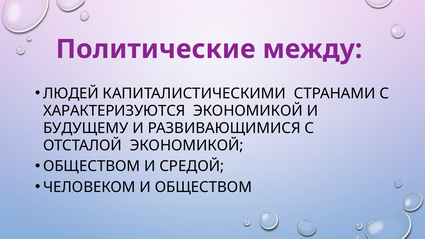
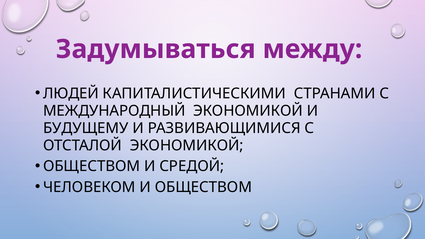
Политические: Политические -> Задумываться
ХАРАКТЕРИЗУЮТСЯ: ХАРАКТЕРИЗУЮТСЯ -> МЕЖДУНАРОДНЫЙ
